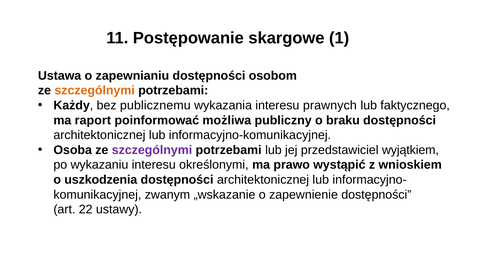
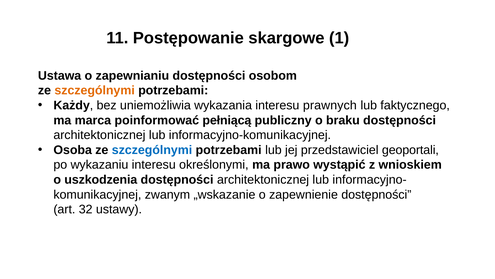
publicznemu: publicznemu -> uniemożliwia
raport: raport -> marca
możliwa: możliwa -> pełniącą
szczególnymi at (152, 150) colour: purple -> blue
wyjątkiem: wyjątkiem -> geoportali
22: 22 -> 32
